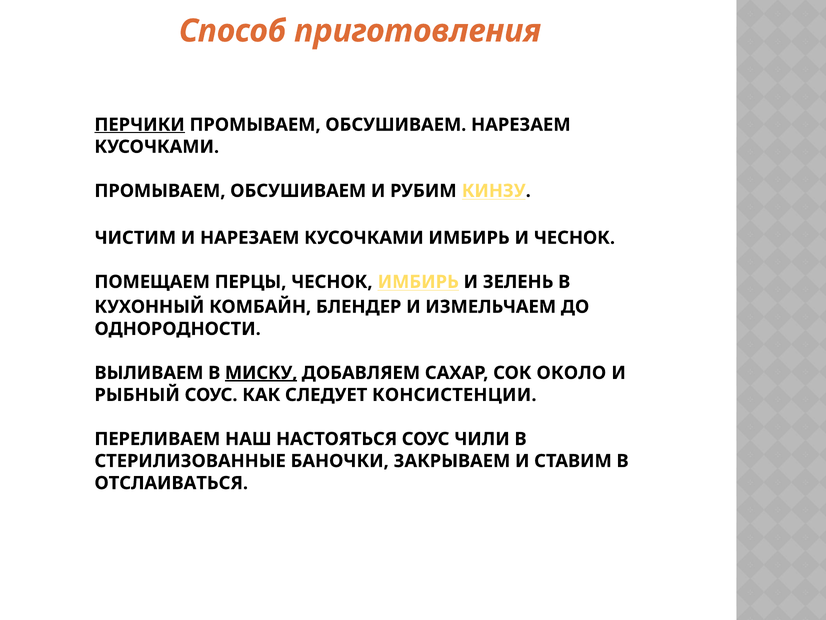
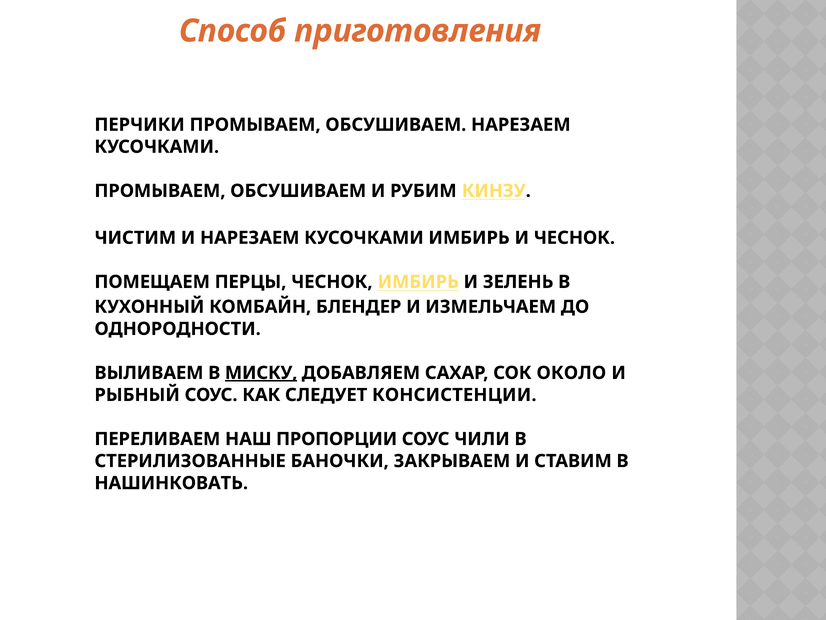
ПЕРЧИКИ underline: present -> none
НАСТОЯТЬСЯ: НАСТОЯТЬСЯ -> ПРОПОРЦИИ
ОТСЛАИВАТЬСЯ: ОТСЛАИВАТЬСЯ -> НАШИНКОВАТЬ
